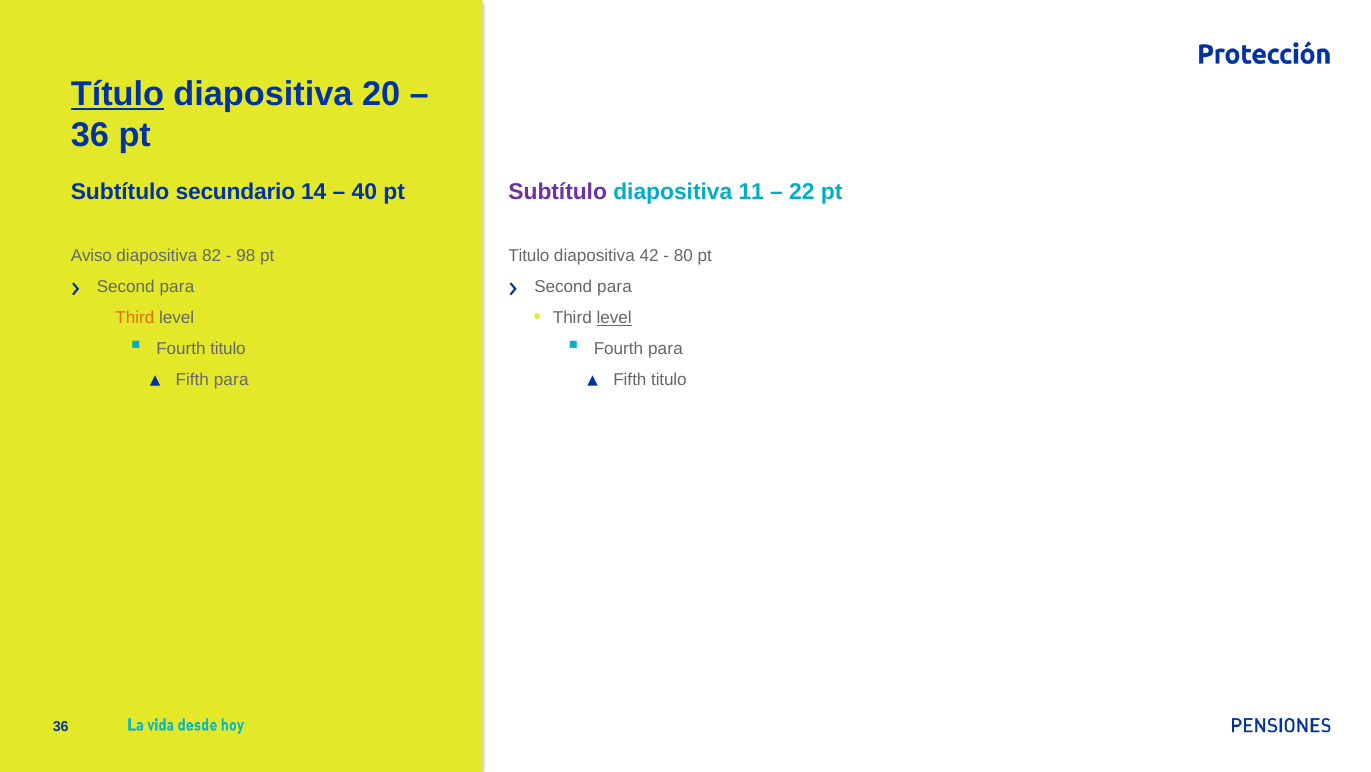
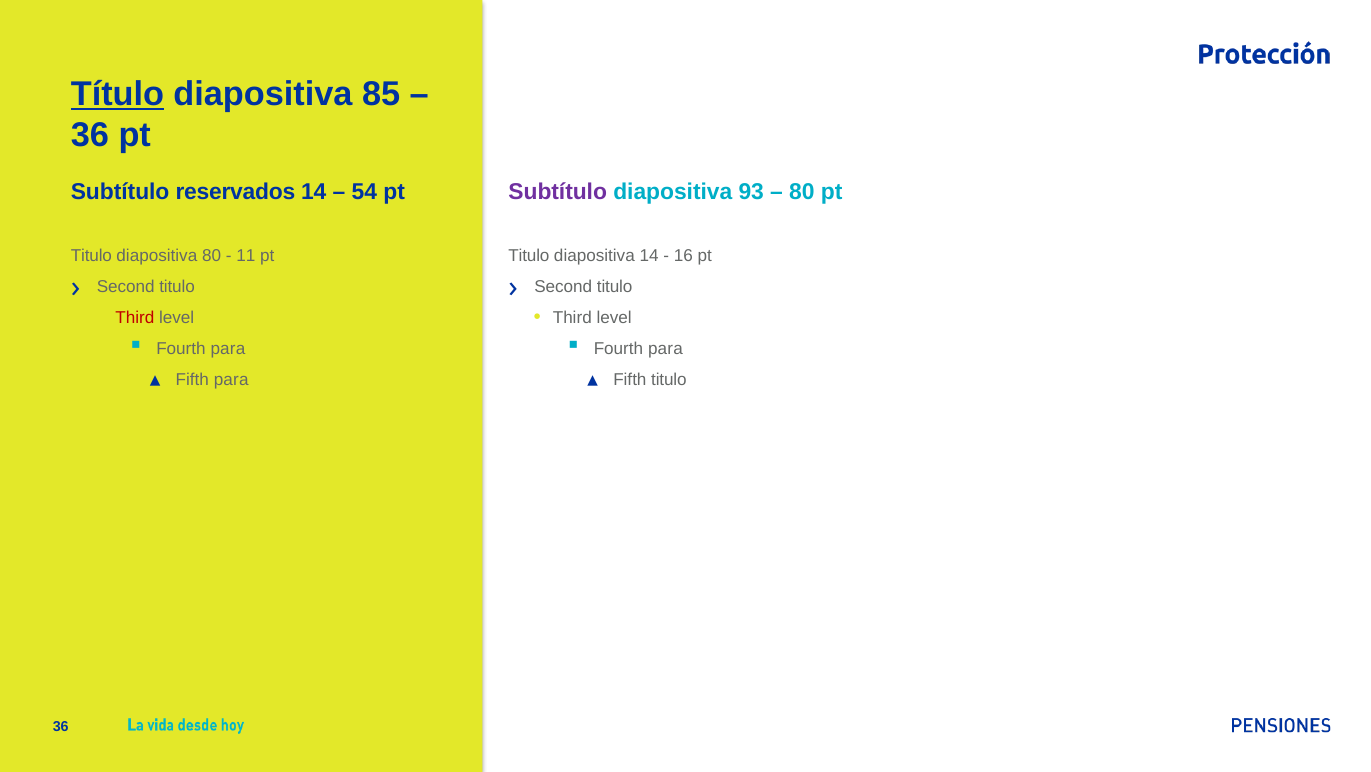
20: 20 -> 85
secundario: secundario -> reservados
40: 40 -> 54
11: 11 -> 93
22 at (802, 191): 22 -> 80
Aviso at (91, 256): Aviso -> Titulo
diapositiva 82: 82 -> 80
98: 98 -> 11
diapositiva 42: 42 -> 14
80: 80 -> 16
para at (177, 287): para -> titulo
para at (614, 287): para -> titulo
Third at (135, 318) colour: orange -> red
level at (614, 318) underline: present -> none
titulo at (228, 349): titulo -> para
